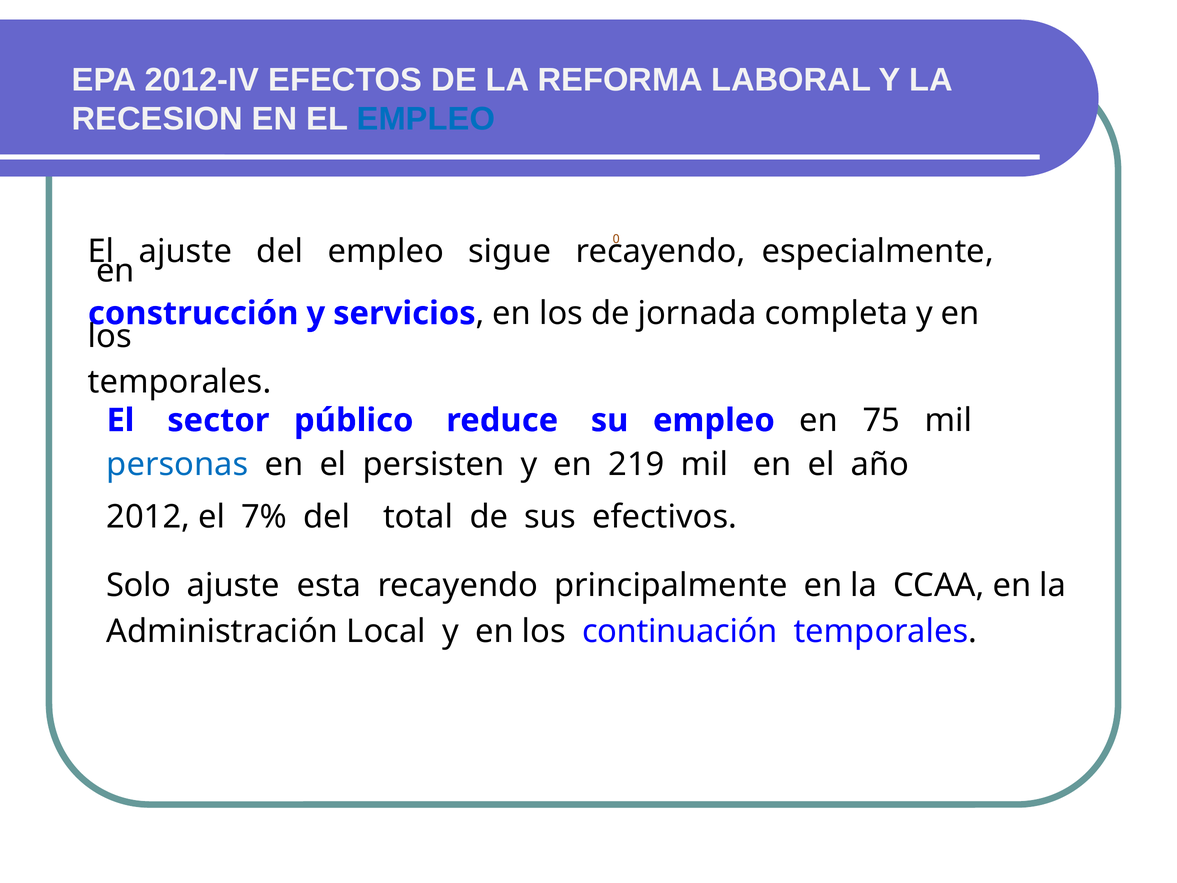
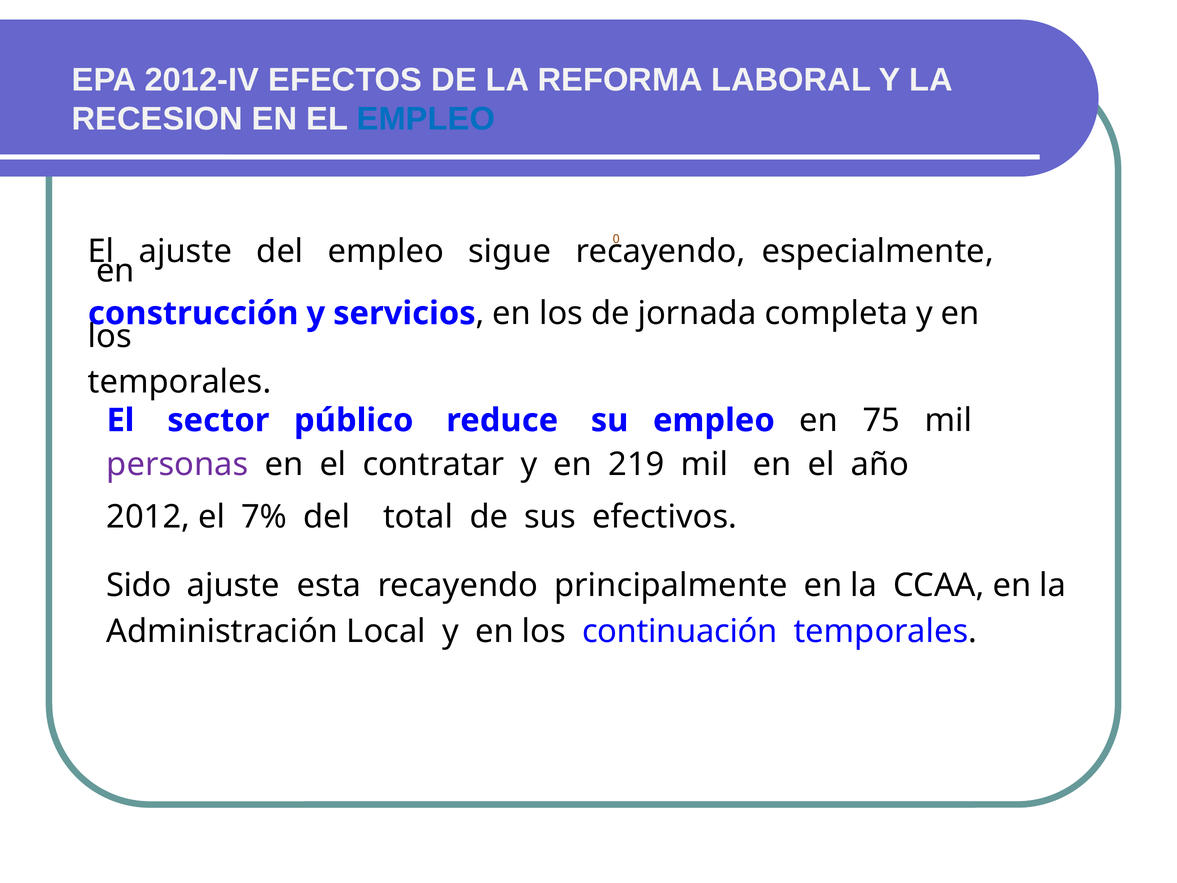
personas colour: blue -> purple
persisten: persisten -> contratar
Solo: Solo -> Sido
